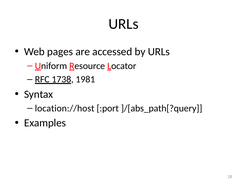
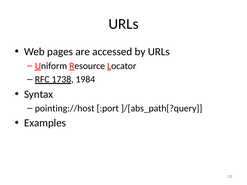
1981: 1981 -> 1984
location://host: location://host -> pointing://host
